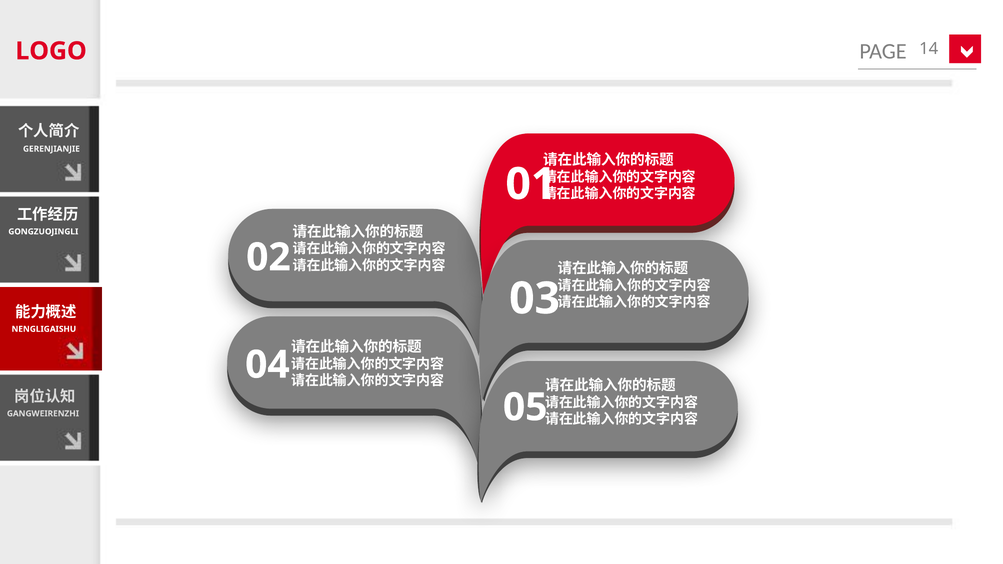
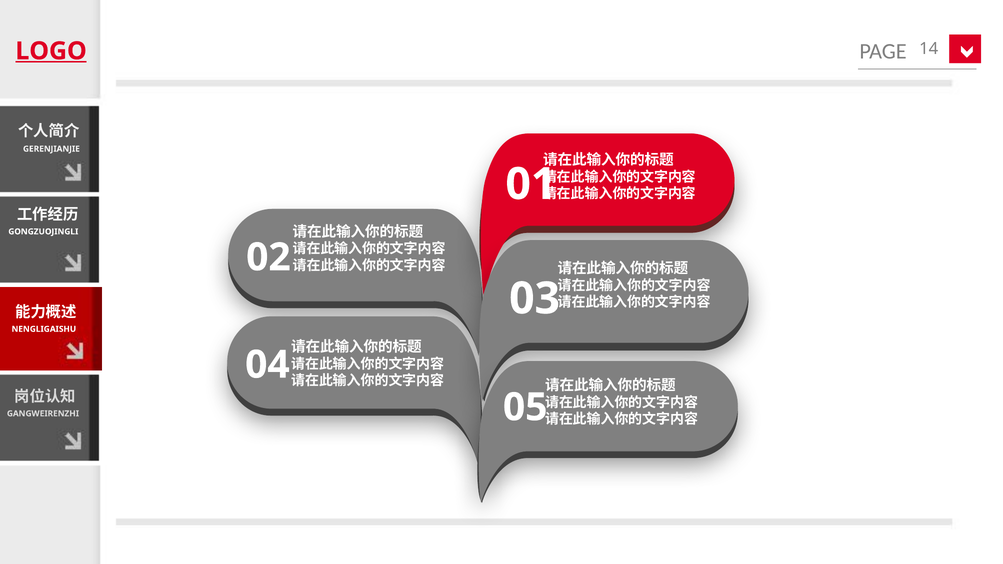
LOGO underline: none -> present
